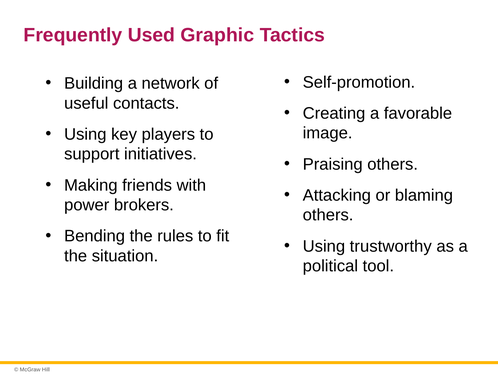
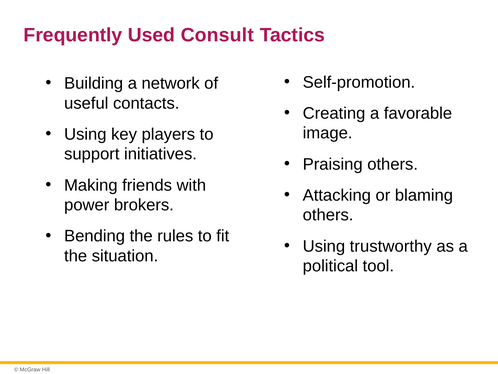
Graphic: Graphic -> Consult
